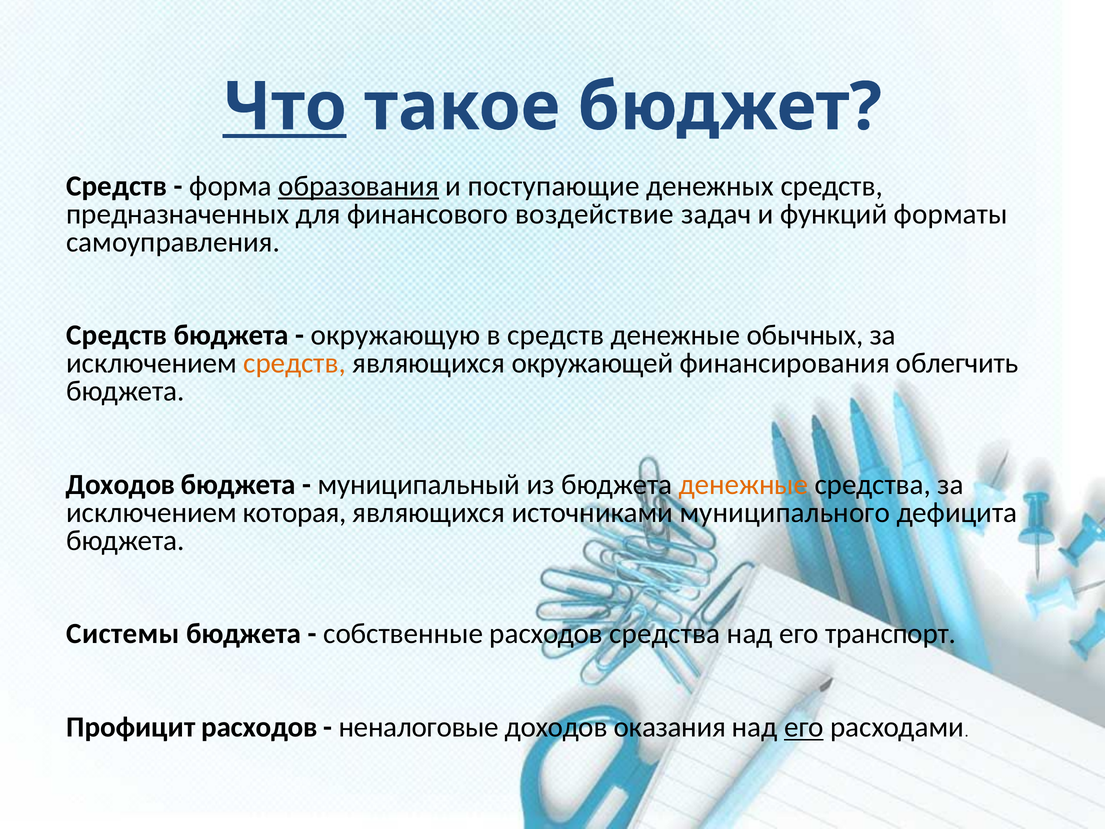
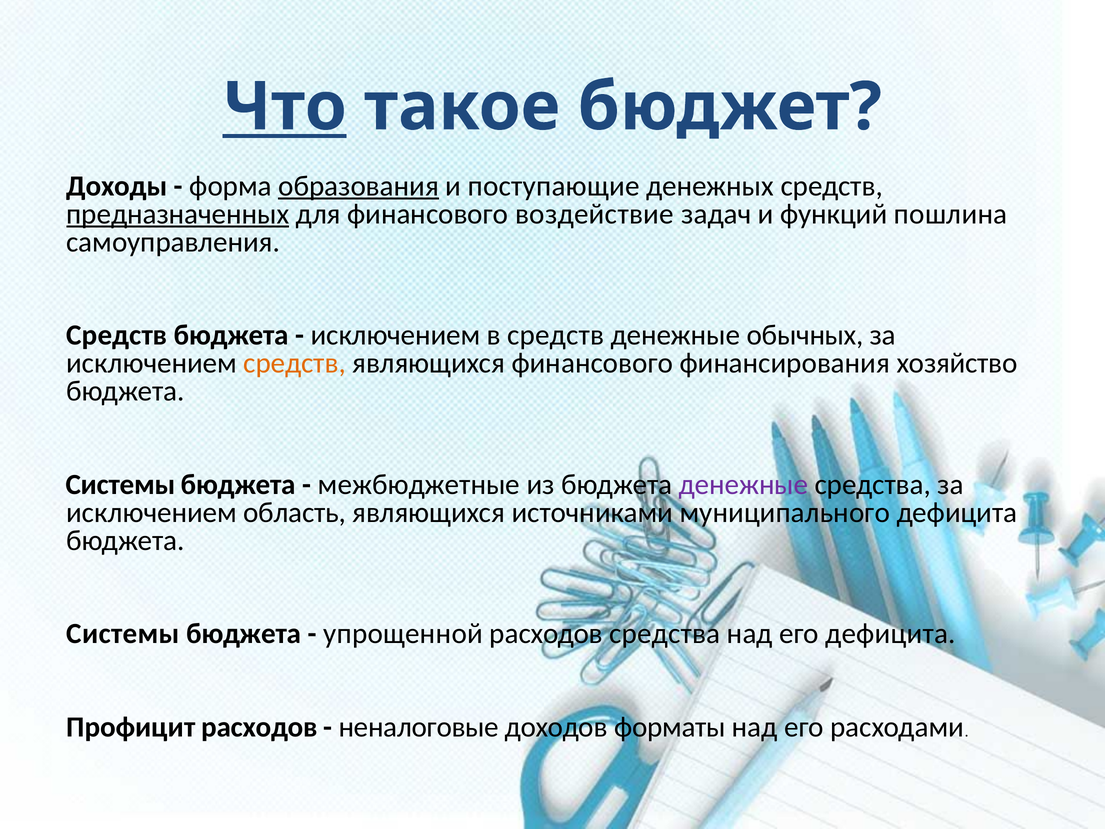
Средств at (117, 186): Средств -> Доходы
предназначенных underline: none -> present
форматы: форматы -> пошлина
окружающую at (395, 335): окружающую -> исключением
являющихся окружающей: окружающей -> финансового
облегчить: облегчить -> хозяйство
Доходов at (121, 484): Доходов -> Системы
муниципальный: муниципальный -> межбюджетные
денежные at (743, 484) colour: orange -> purple
которая: которая -> область
собственные: собственные -> упрощенной
его транспорт: транспорт -> дефицита
оказания: оказания -> форматы
его at (804, 727) underline: present -> none
